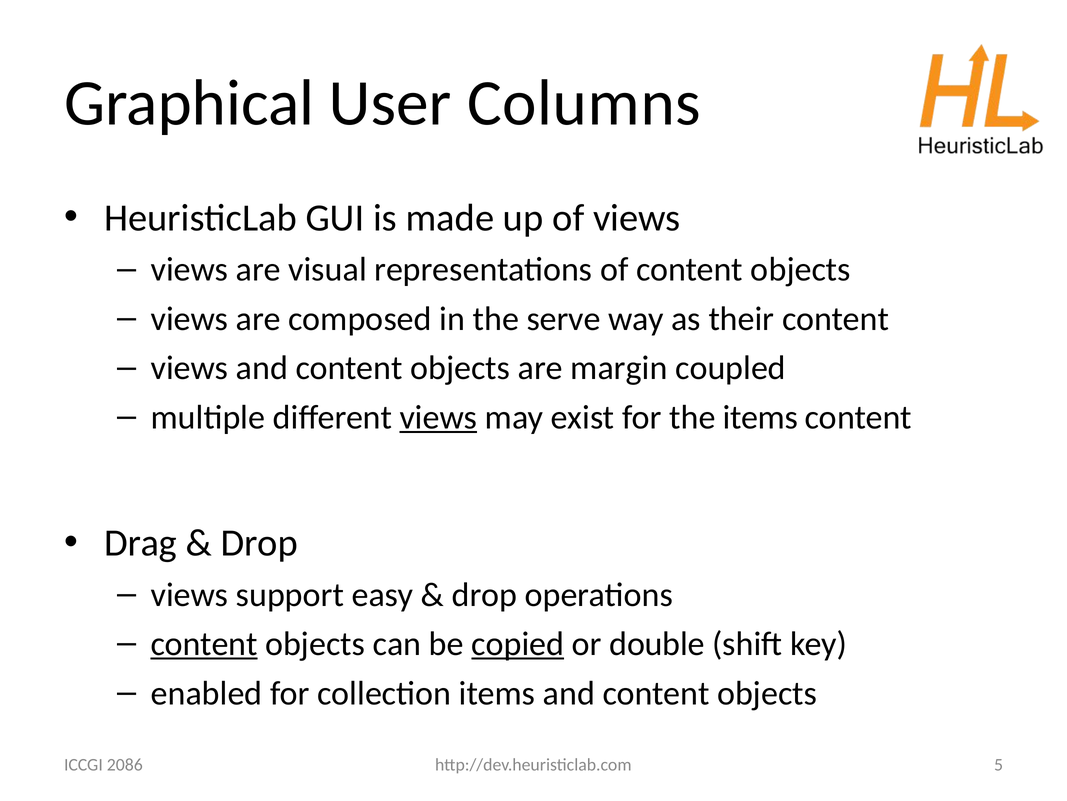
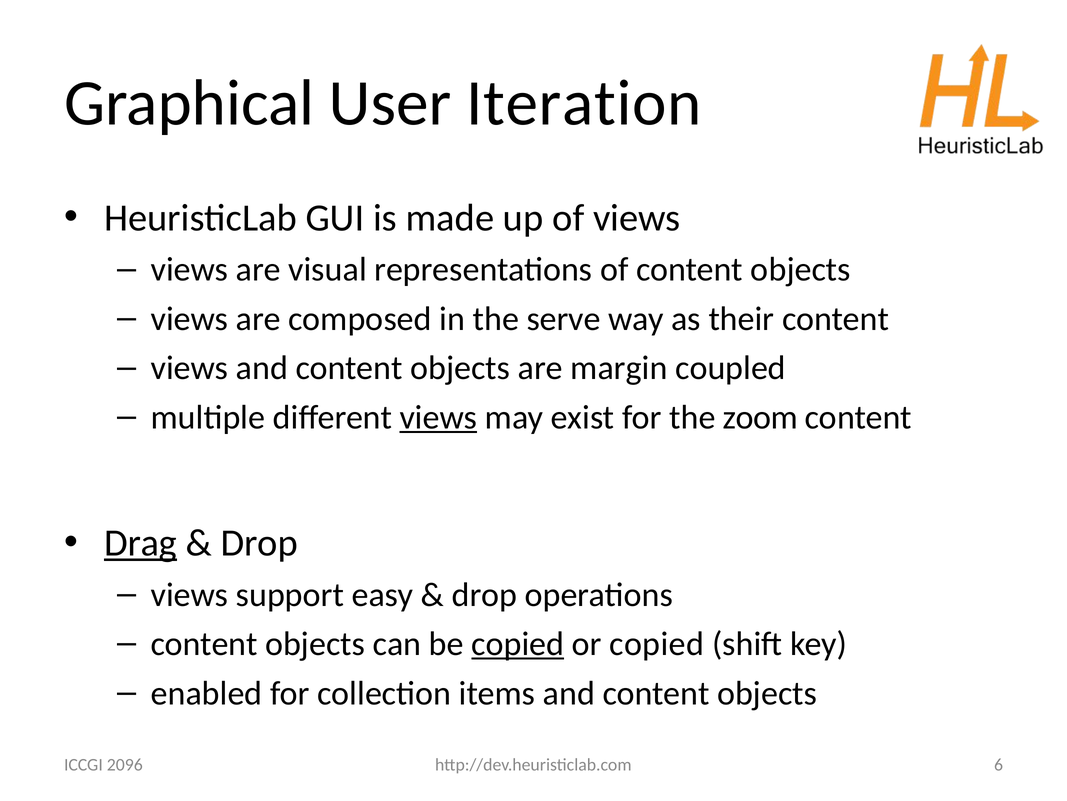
Columns: Columns -> Iteration
the items: items -> zoom
Drag underline: none -> present
content at (204, 643) underline: present -> none
or double: double -> copied
5: 5 -> 6
2086: 2086 -> 2096
